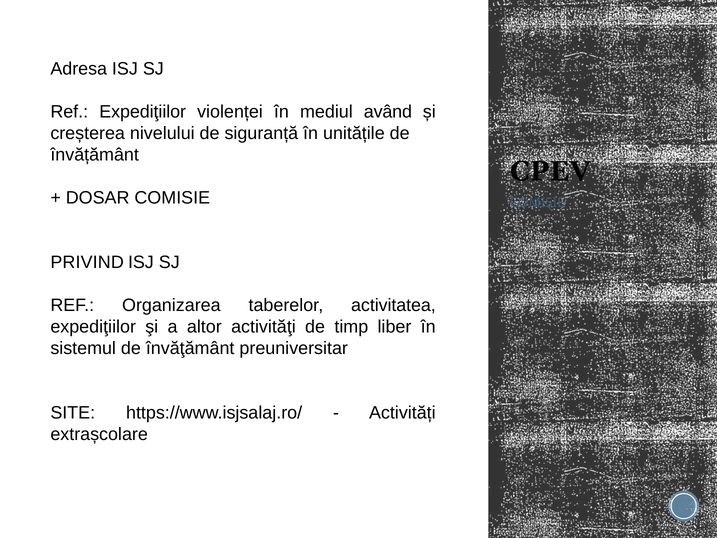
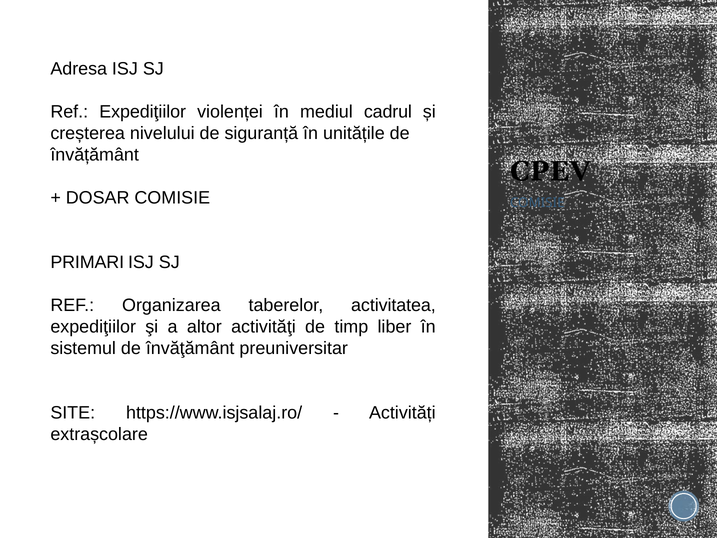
având: având -> cadrul
PRIVIND: PRIVIND -> PRIMARI
